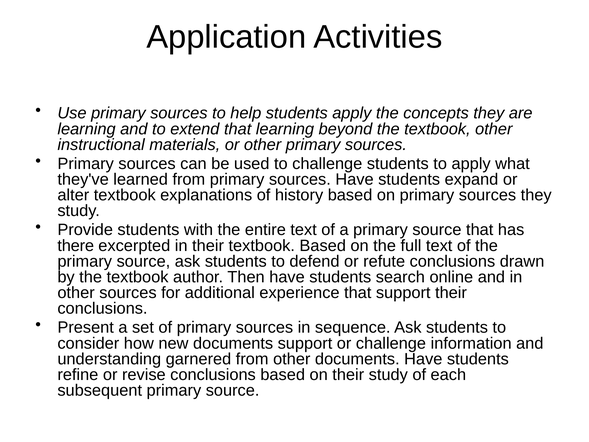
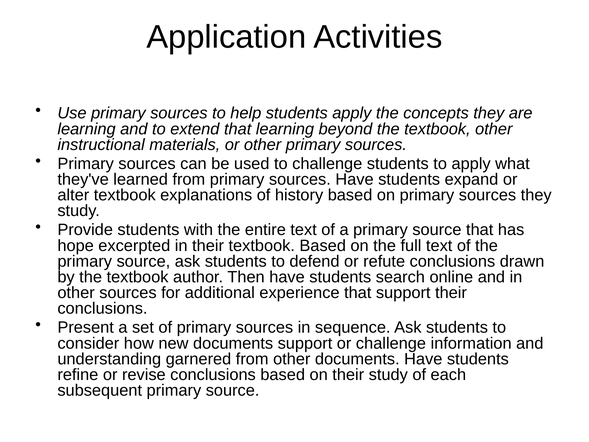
there: there -> hope
